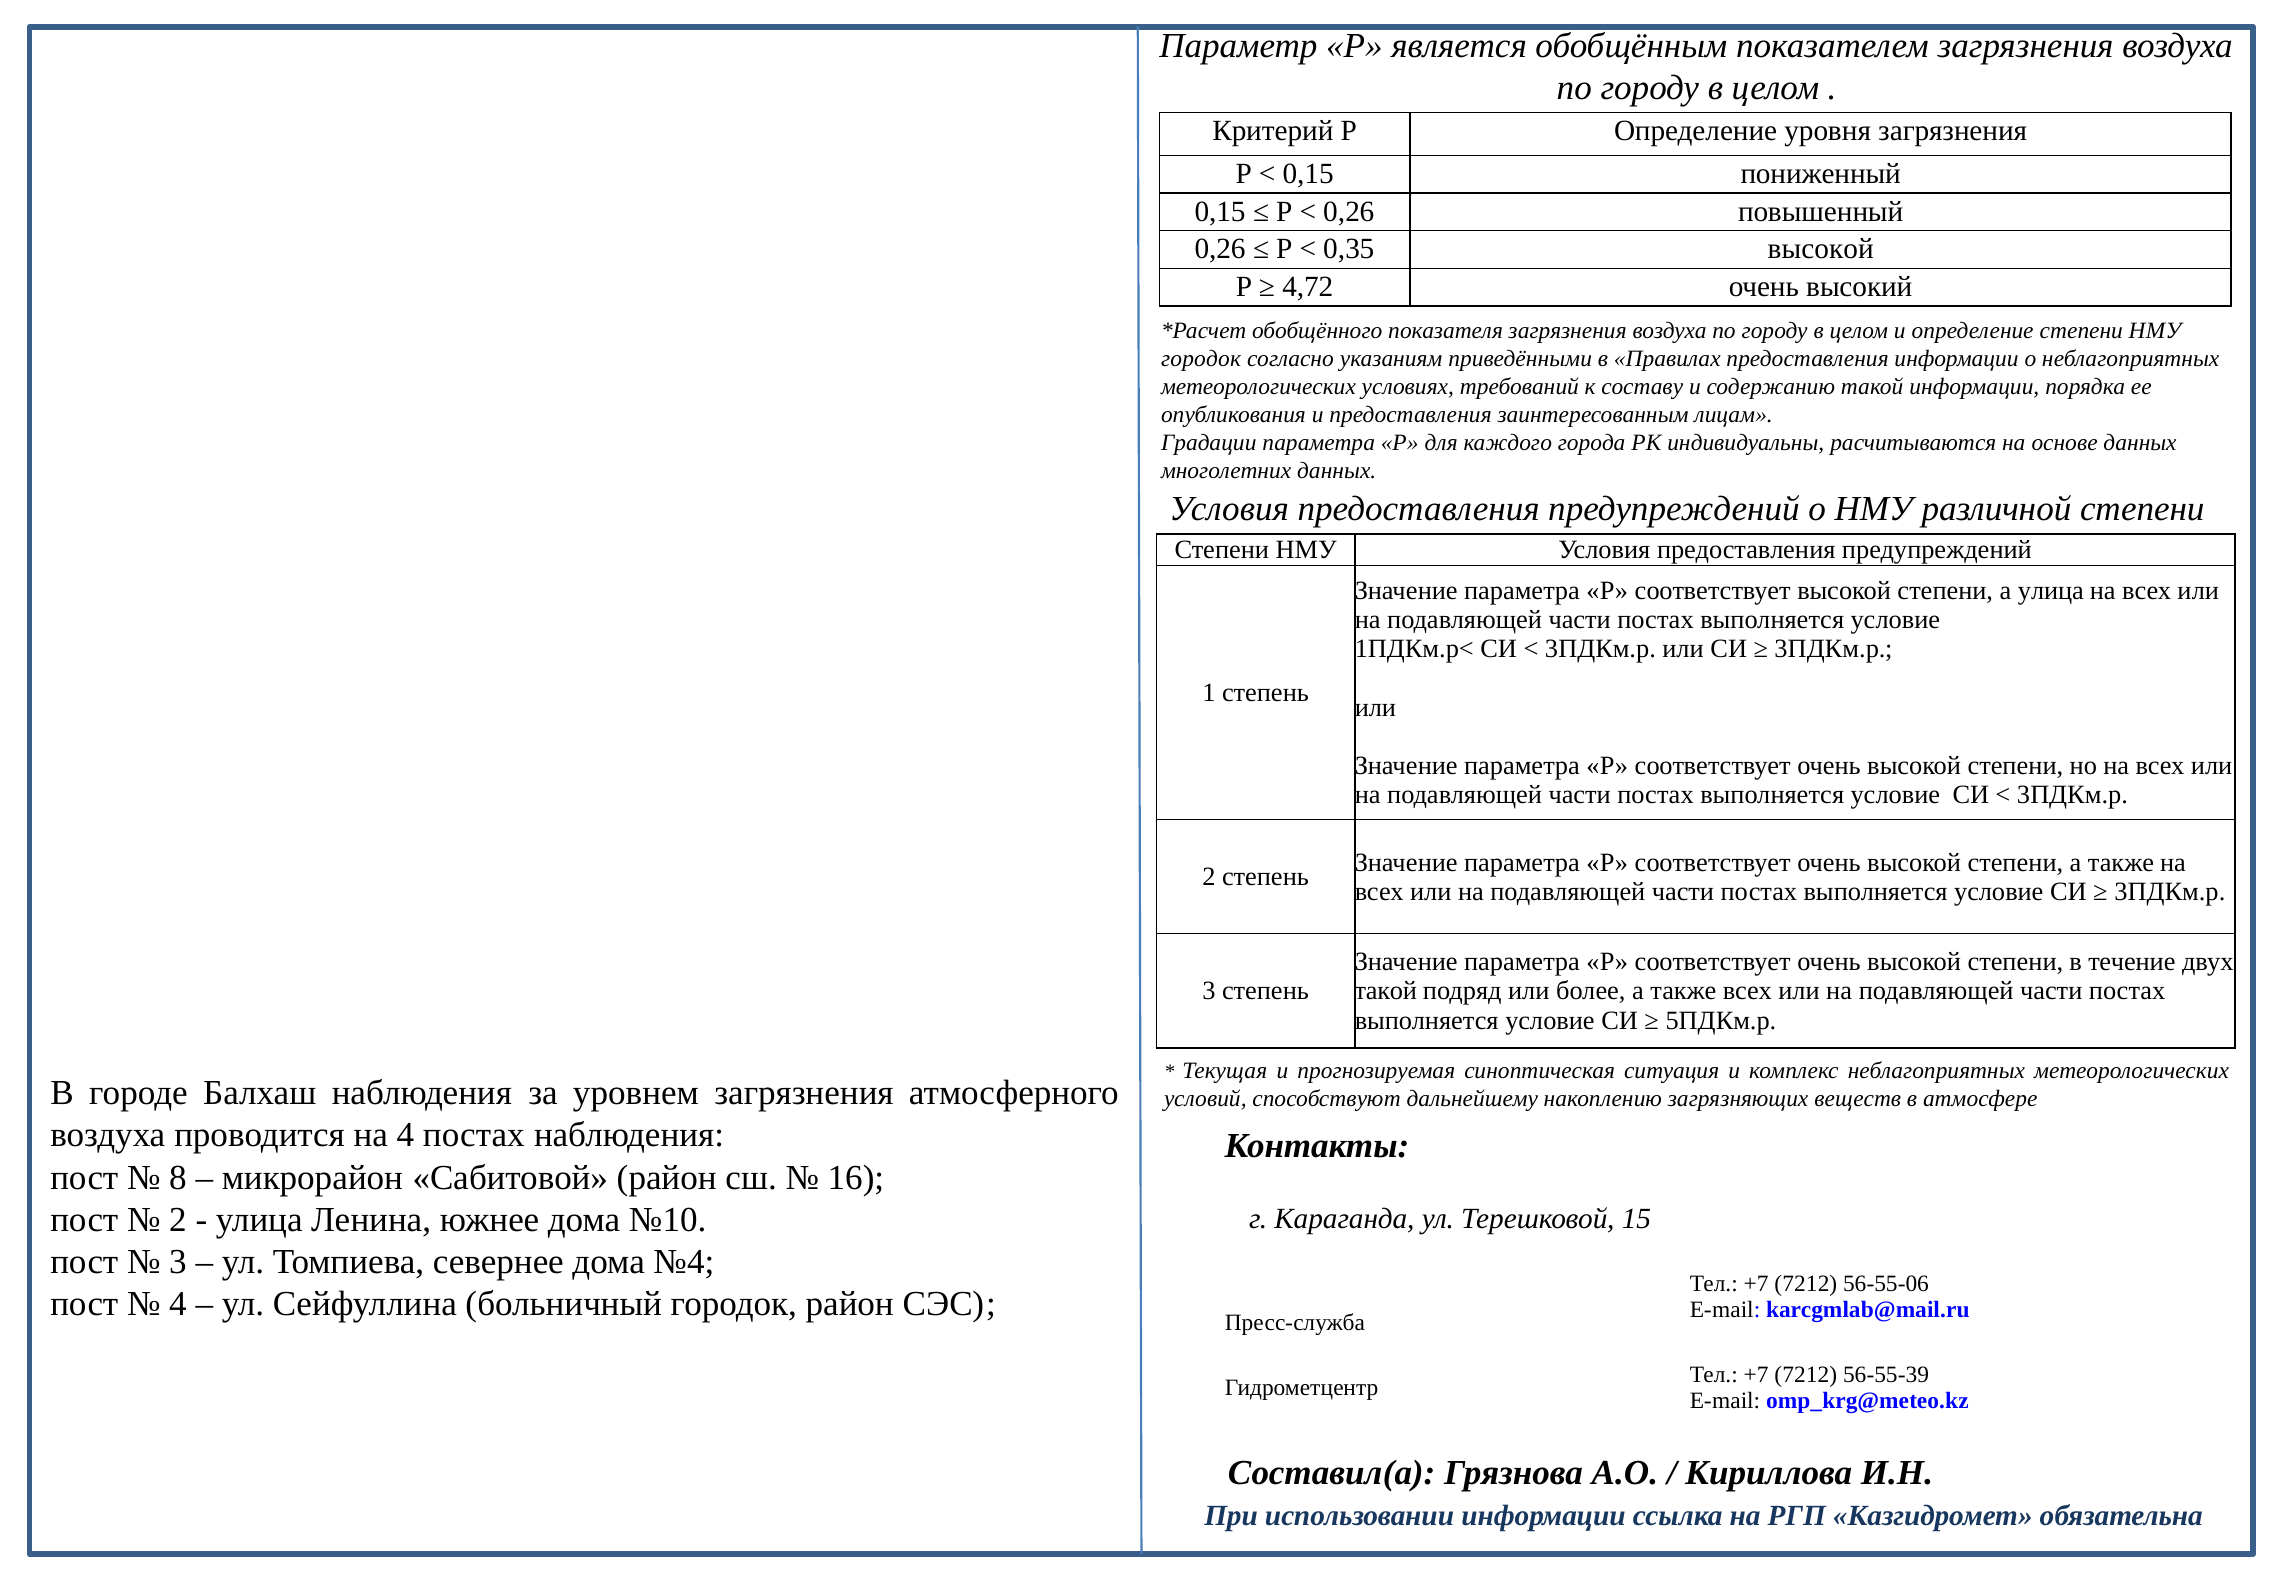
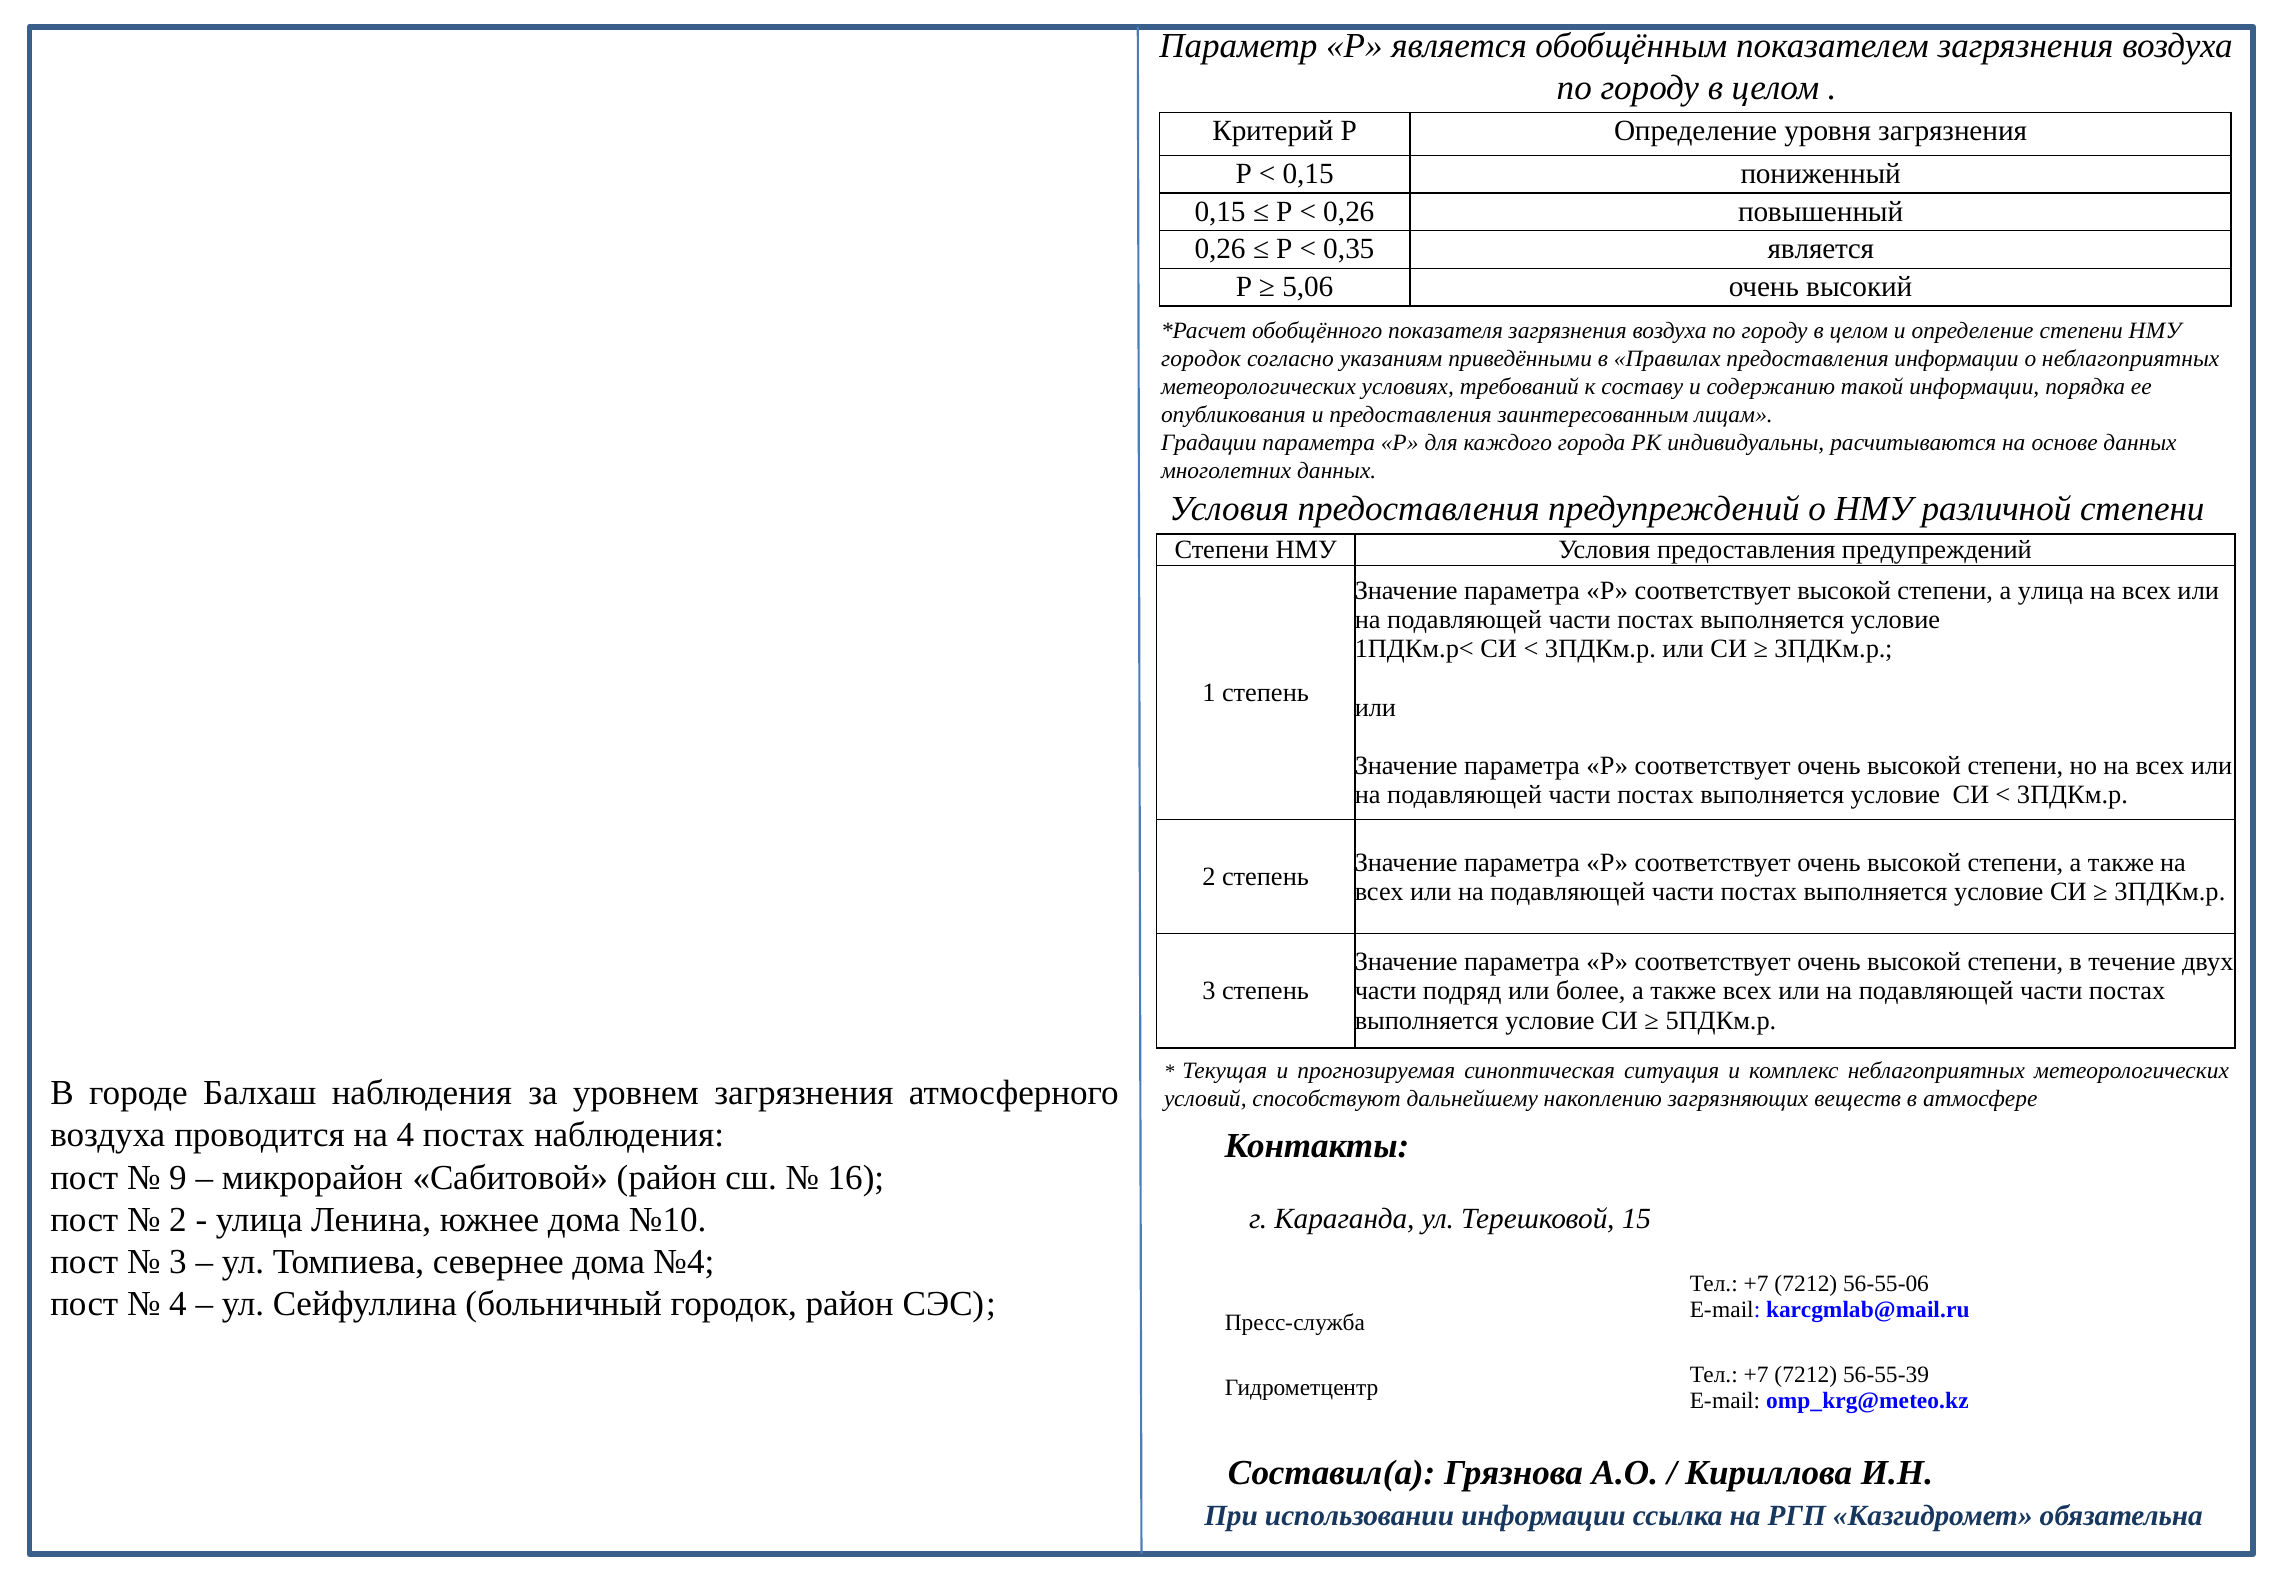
0,35 высокой: высокой -> является
4,72: 4,72 -> 5,06
такой at (1386, 991): такой -> части
8: 8 -> 9
